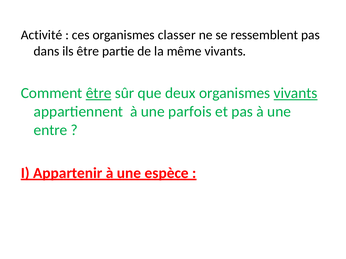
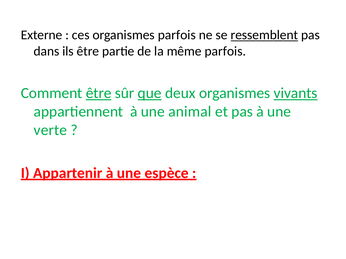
Activité: Activité -> Externe
organismes classer: classer -> parfois
ressemblent underline: none -> present
même vivants: vivants -> parfois
que underline: none -> present
parfois: parfois -> animal
entre: entre -> verte
